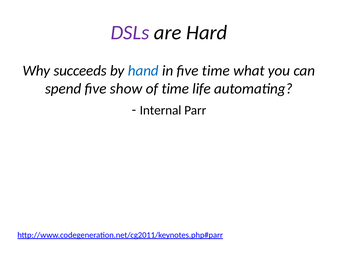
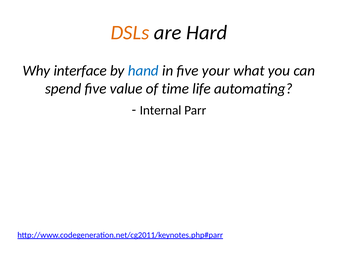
DSLs colour: purple -> orange
succeeds: succeeds -> interface
five time: time -> your
show: show -> value
